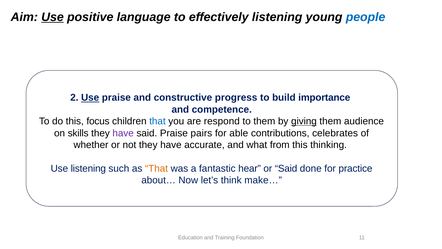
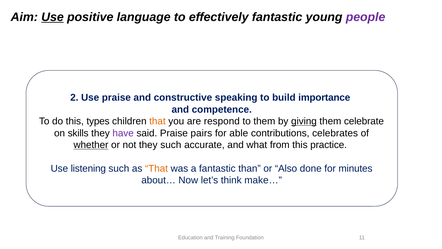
effectively listening: listening -> fantastic
people colour: blue -> purple
Use at (90, 98) underline: present -> none
progress: progress -> speaking
focus: focus -> types
that at (157, 121) colour: blue -> orange
audience: audience -> celebrate
whether underline: none -> present
not they have: have -> such
thinking: thinking -> practice
hear: hear -> than
or Said: Said -> Also
practice: practice -> minutes
